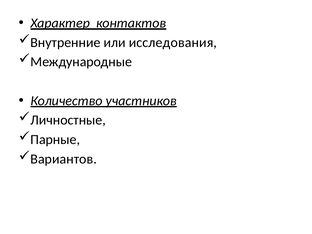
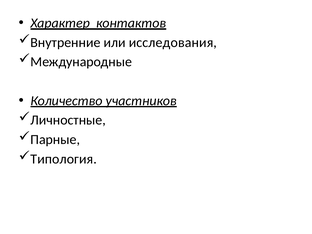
Вариантов: Вариантов -> Типология
